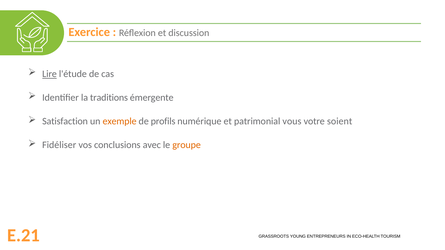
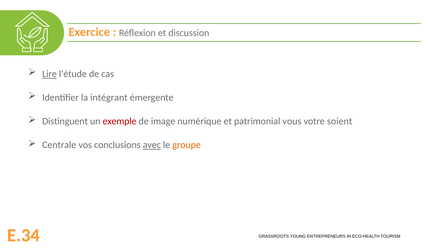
traditions: traditions -> intégrant
Satisfaction: Satisfaction -> Distinguent
exemple colour: orange -> red
profils: profils -> image
Fidéliser: Fidéliser -> Centrale
avec underline: none -> present
E.21: E.21 -> E.34
